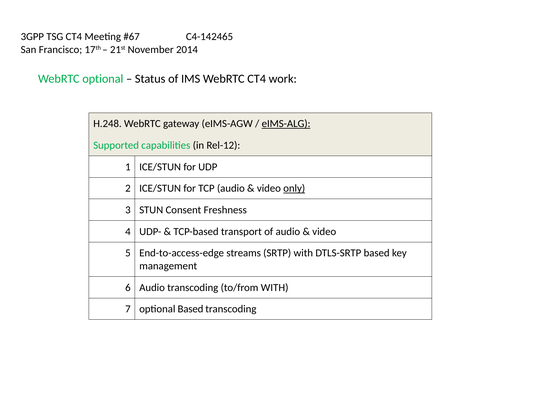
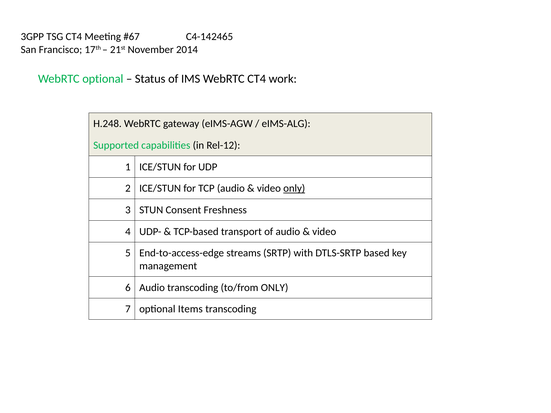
eIMS-ALG underline: present -> none
to/from WITH: WITH -> ONLY
optional Based: Based -> Items
